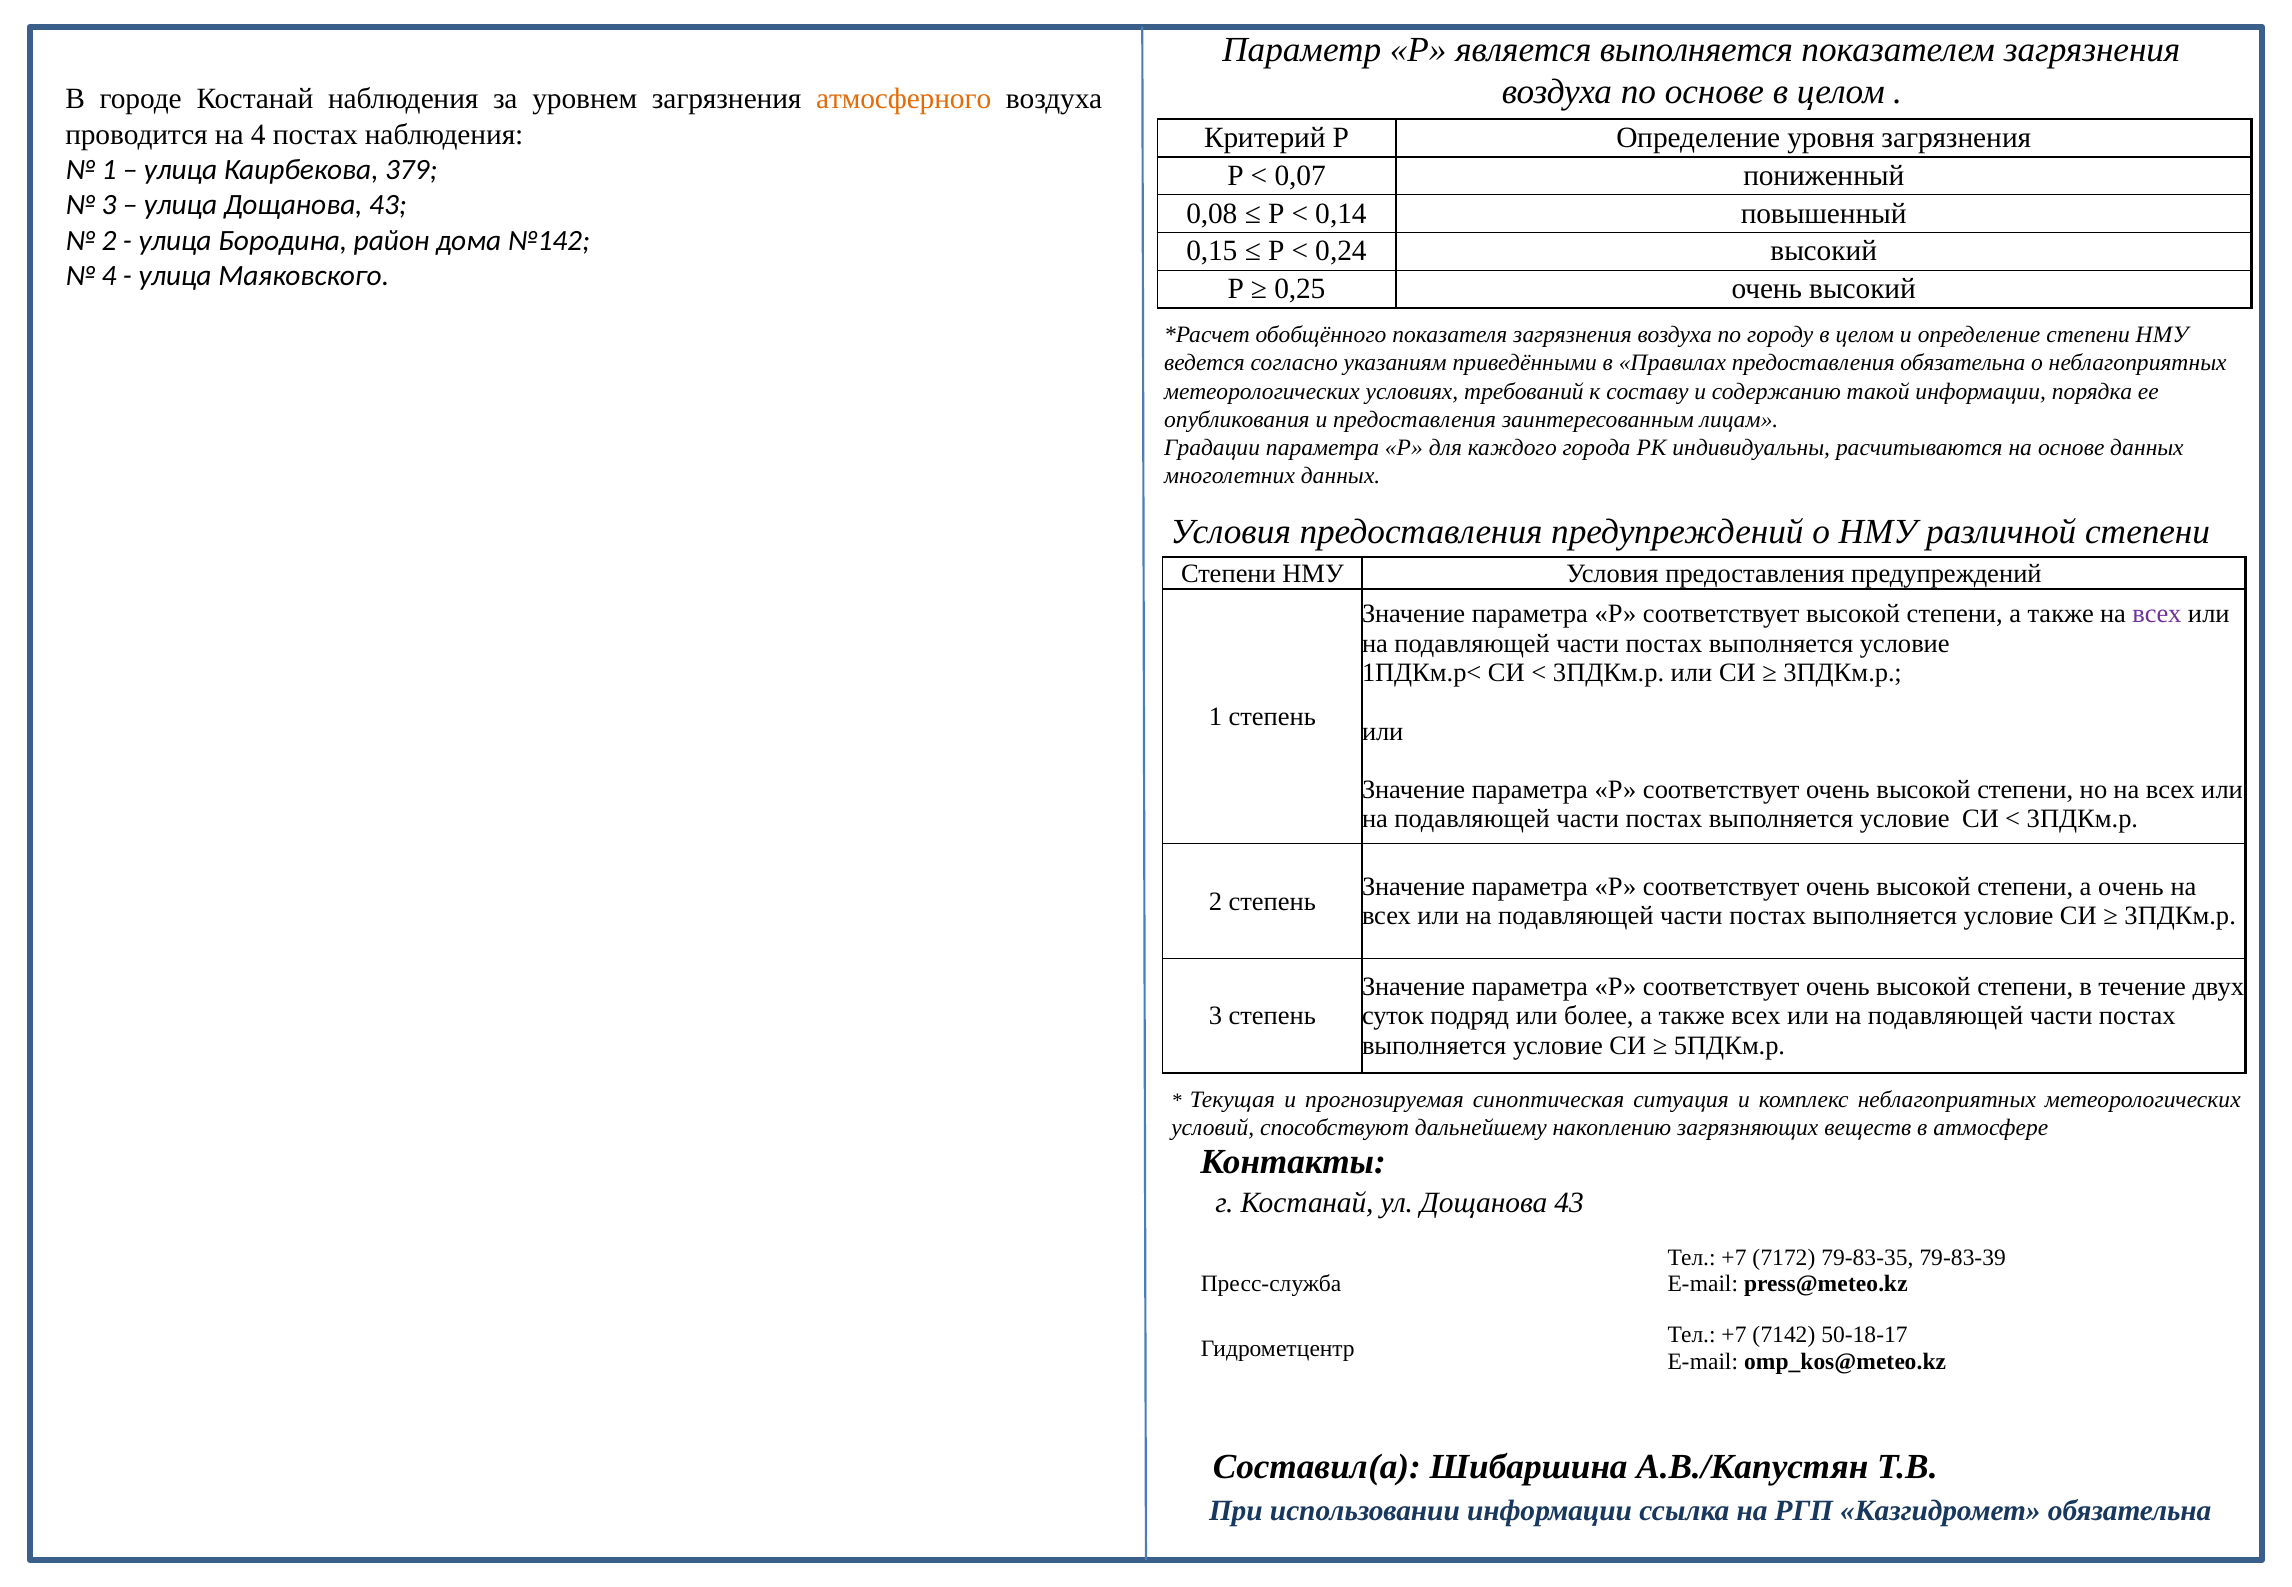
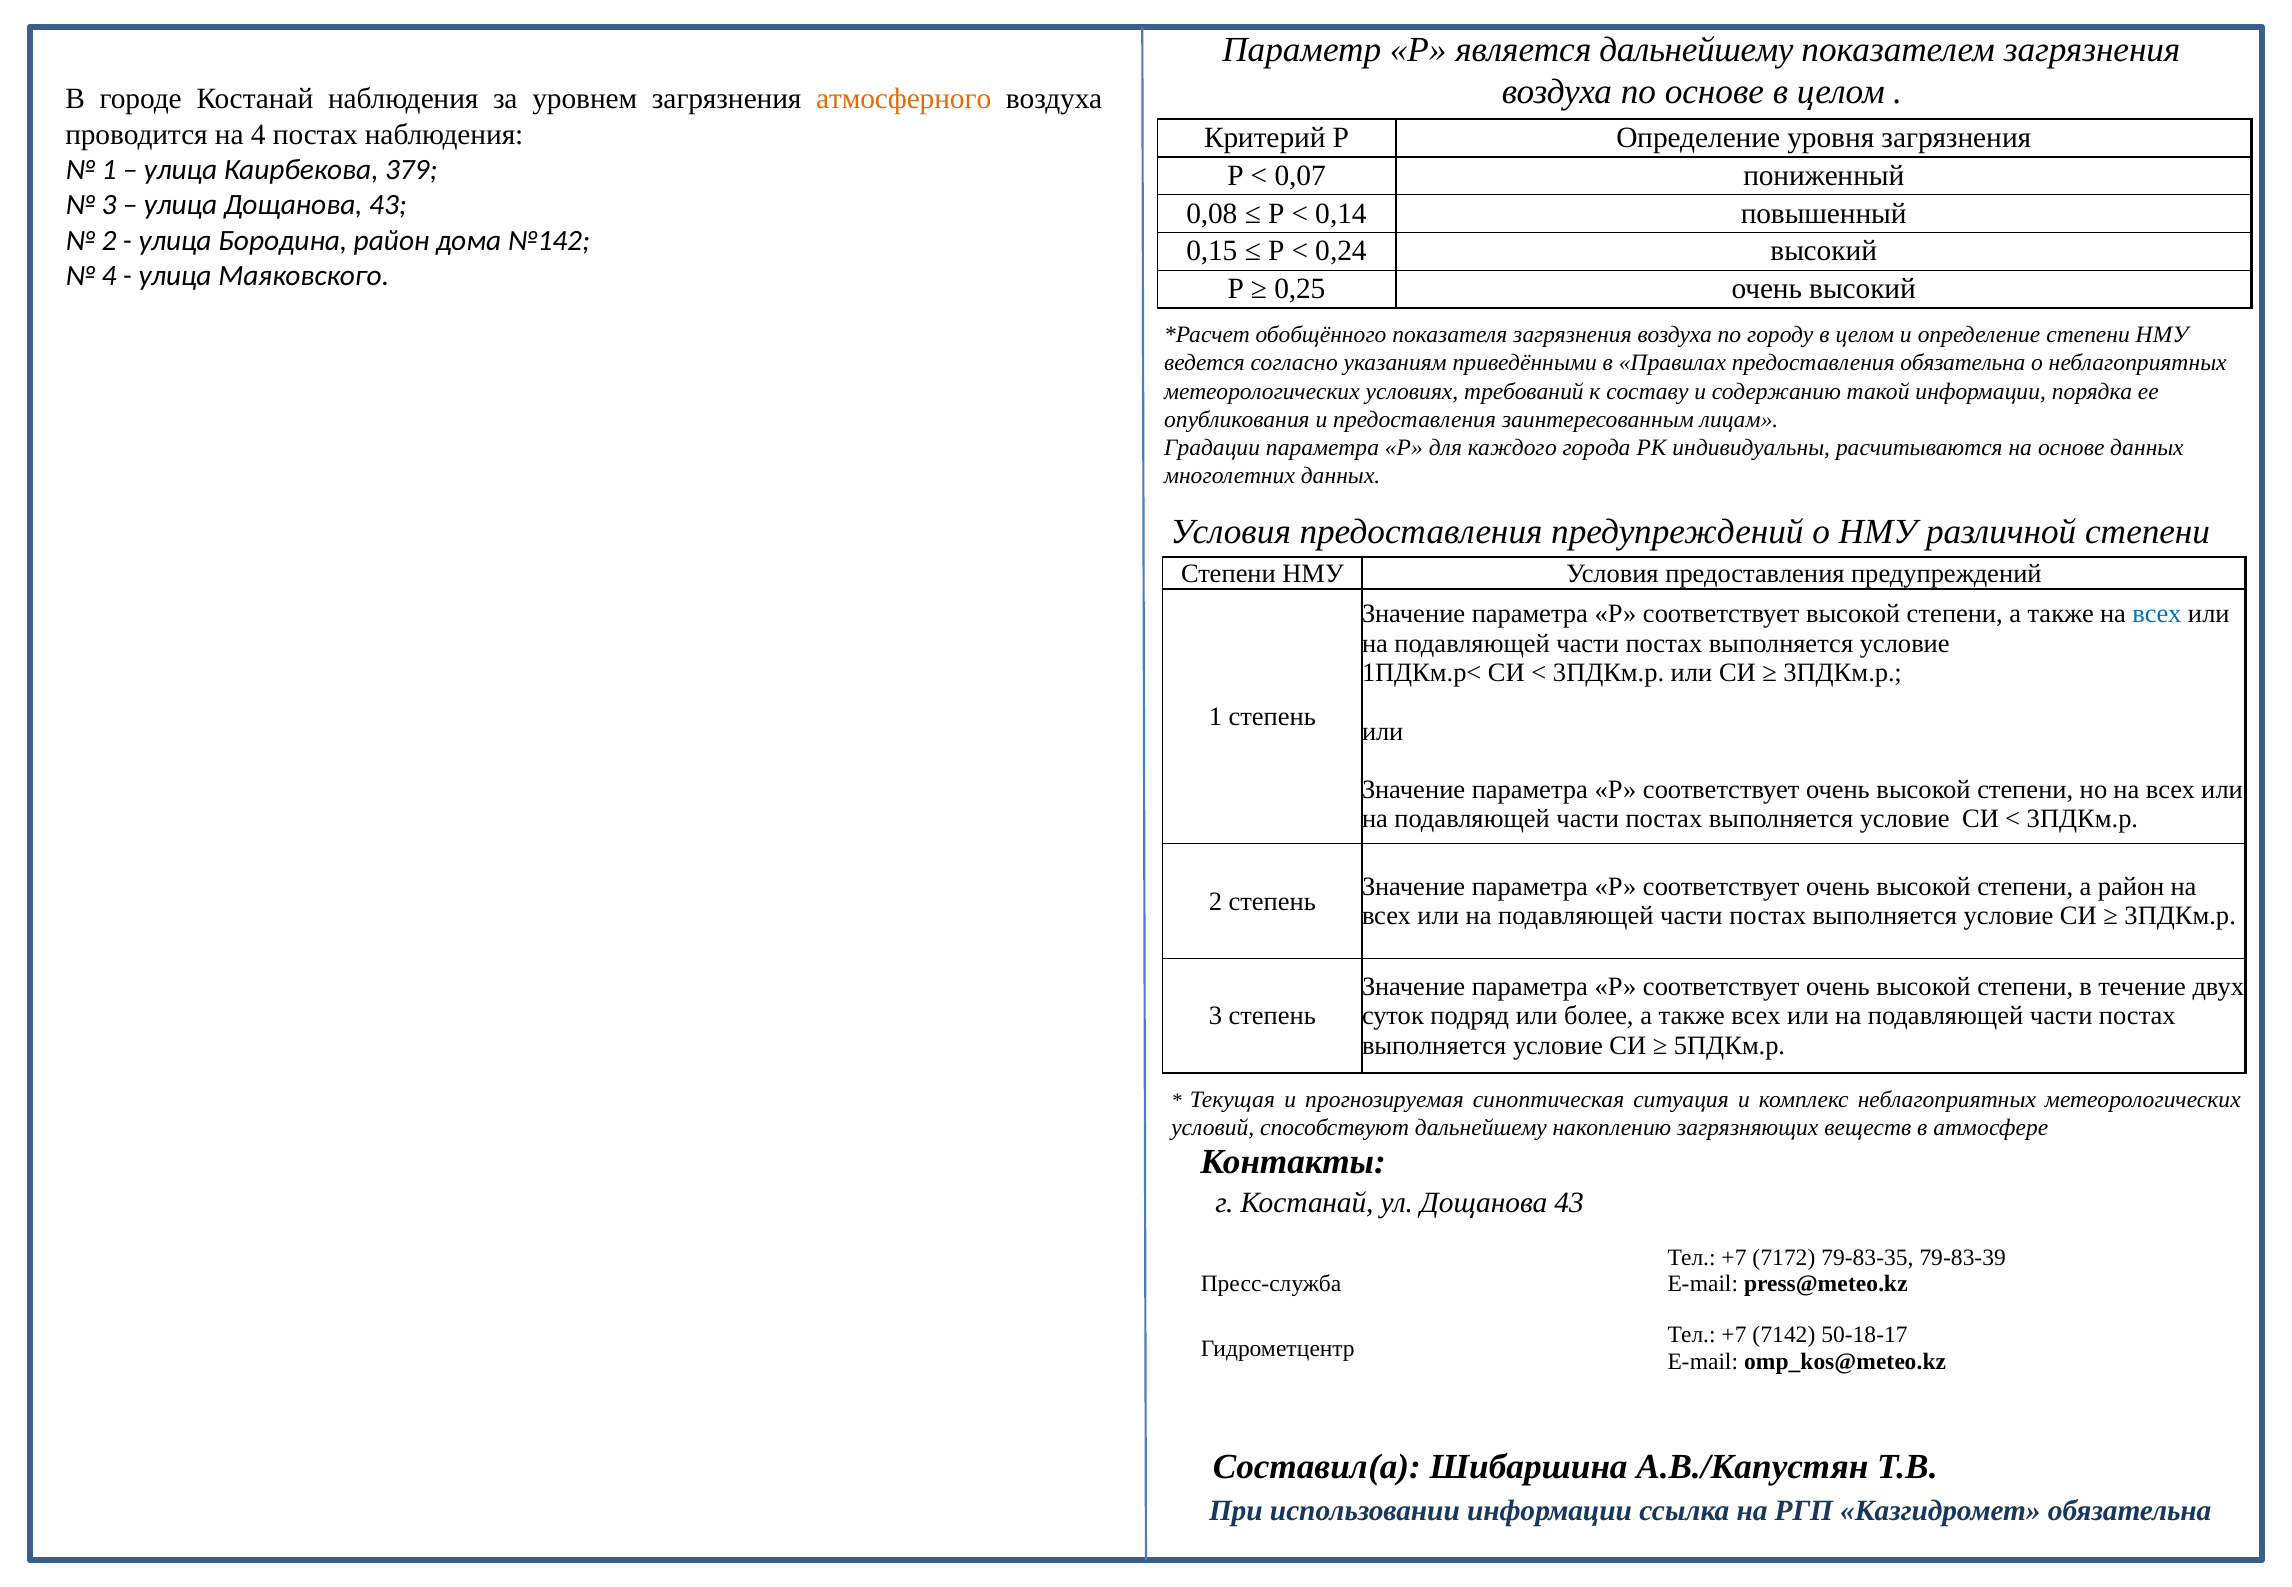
является выполняется: выполняется -> дальнейшему
всех at (2157, 614) colour: purple -> blue
а очень: очень -> район
